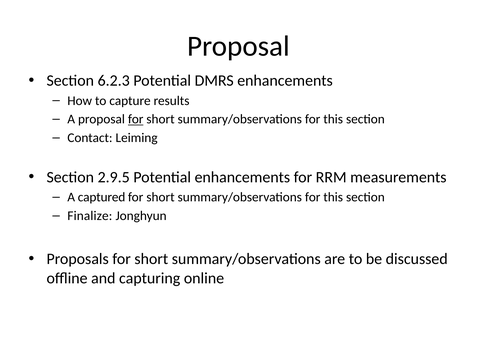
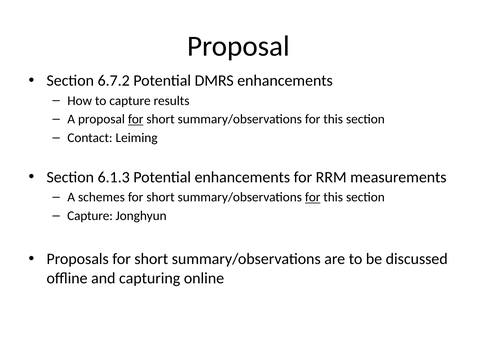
6.2.3: 6.2.3 -> 6.7.2
2.9.5: 2.9.5 -> 6.1.3
captured: captured -> schemes
for at (313, 197) underline: none -> present
Finalize at (90, 216): Finalize -> Capture
